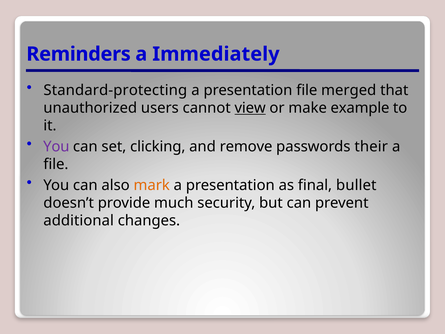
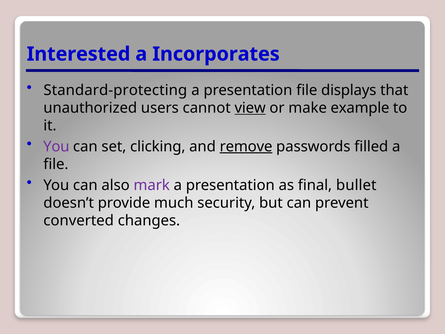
Reminders: Reminders -> Interested
Immediately: Immediately -> Incorporates
merged: merged -> displays
remove underline: none -> present
their: their -> filled
mark colour: orange -> purple
additional: additional -> converted
